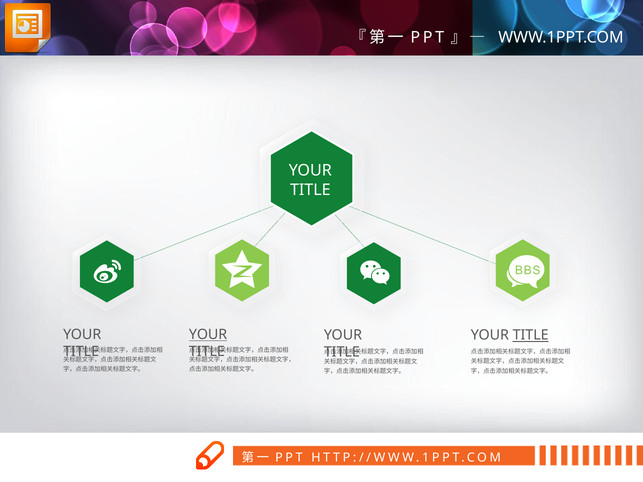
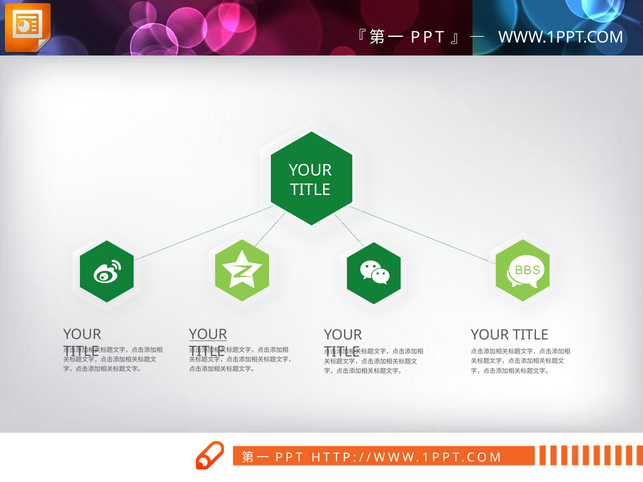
TITLE at (531, 335) underline: present -> none
